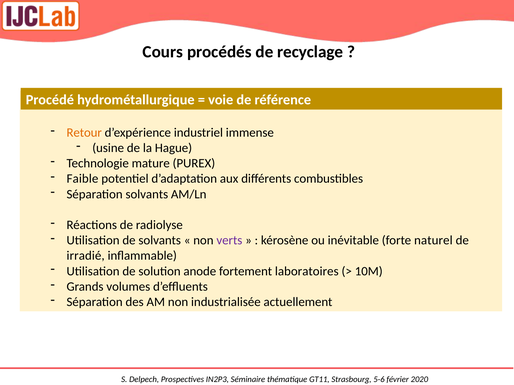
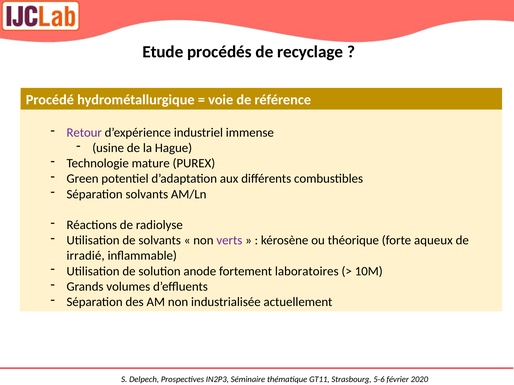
Cours: Cours -> Etude
Retour colour: orange -> purple
Faible: Faible -> Green
inévitable: inévitable -> théorique
naturel: naturel -> aqueux
